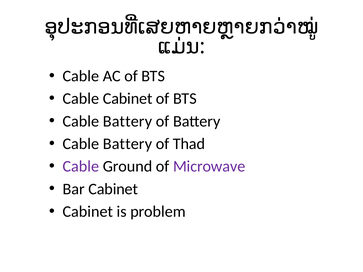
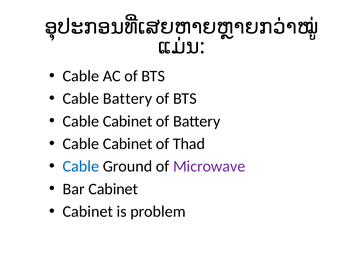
Cable Cabinet: Cabinet -> Battery
Battery at (127, 121): Battery -> Cabinet
Battery at (127, 144): Battery -> Cabinet
Cable at (81, 167) colour: purple -> blue
